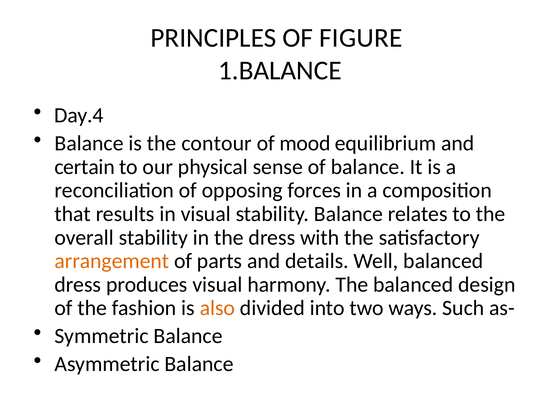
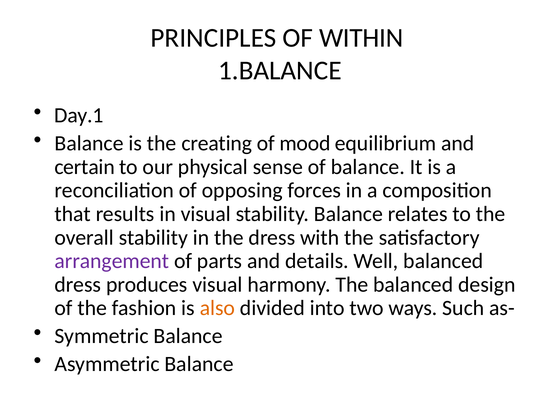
FIGURE: FIGURE -> WITHIN
Day.4: Day.4 -> Day.1
contour: contour -> creating
arrangement colour: orange -> purple
